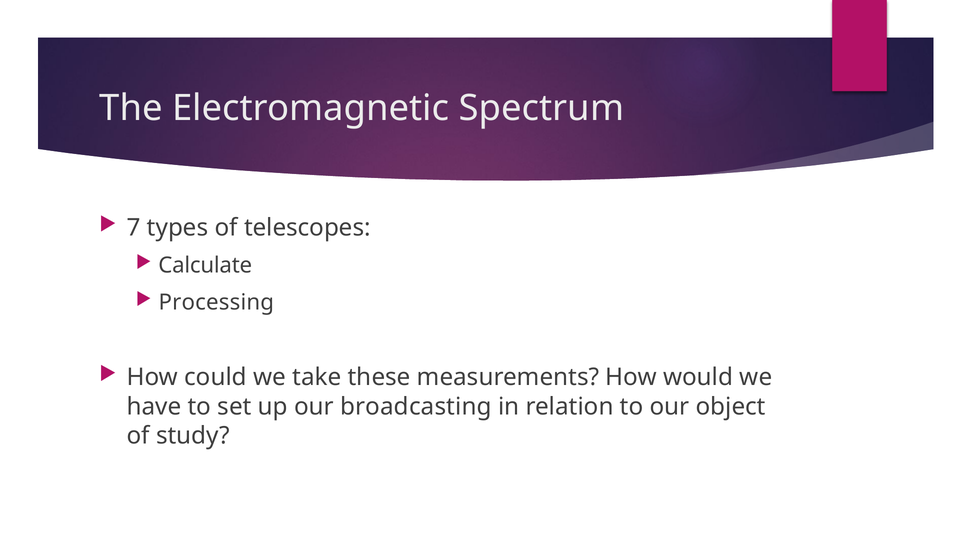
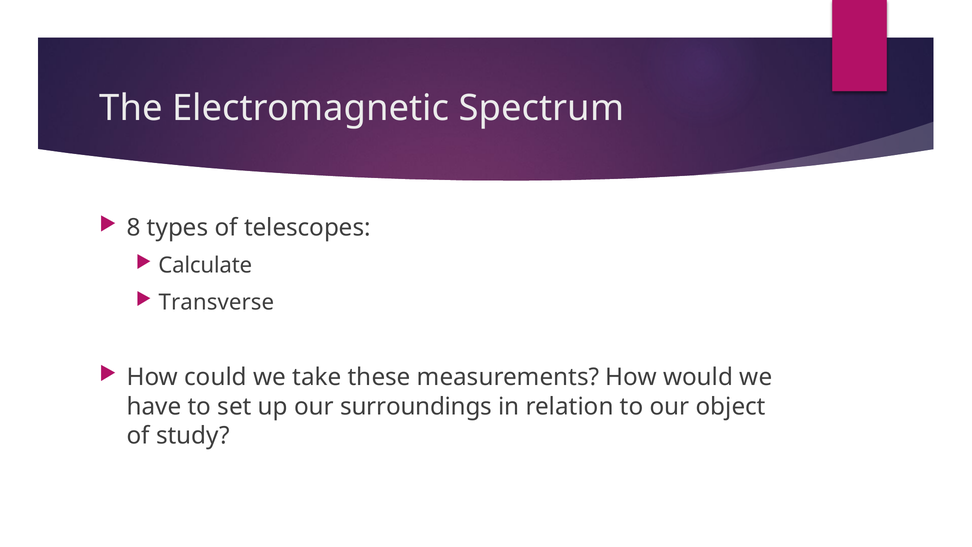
7: 7 -> 8
Processing: Processing -> Transverse
broadcasting: broadcasting -> surroundings
